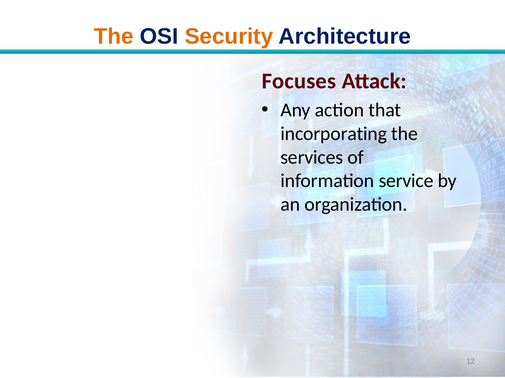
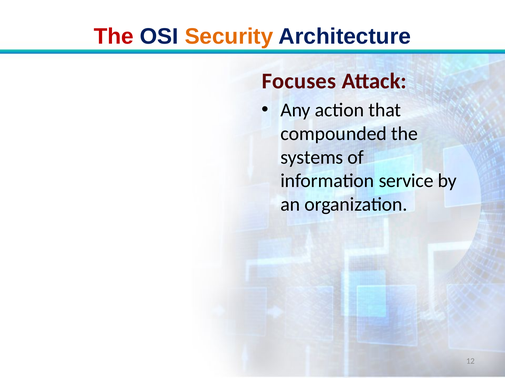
The at (114, 37) colour: orange -> red
incorporating: incorporating -> compounded
services: services -> systems
